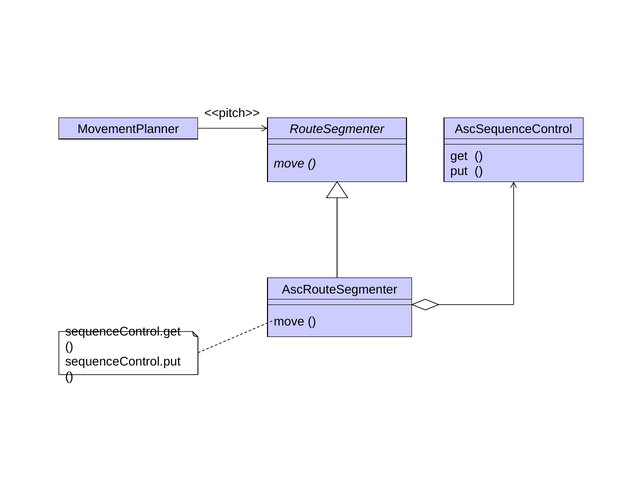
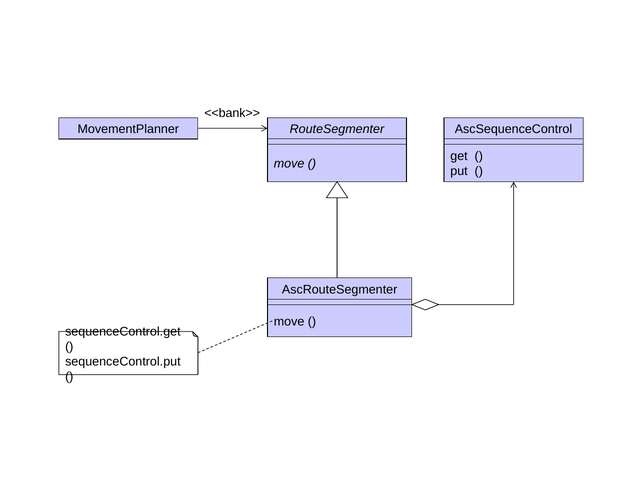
<<pitch>>: <<pitch>> -> <<bank>>
